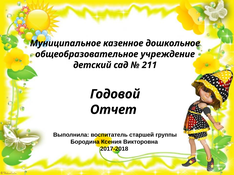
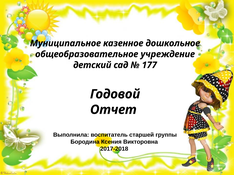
211: 211 -> 177
